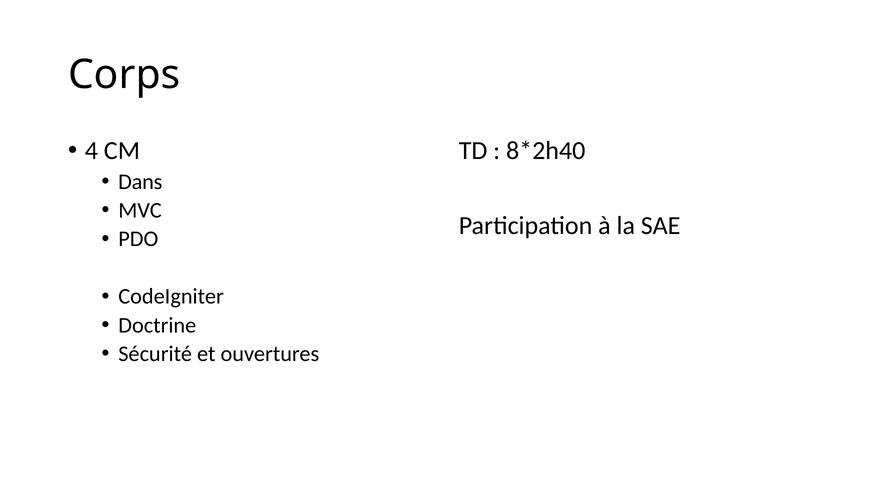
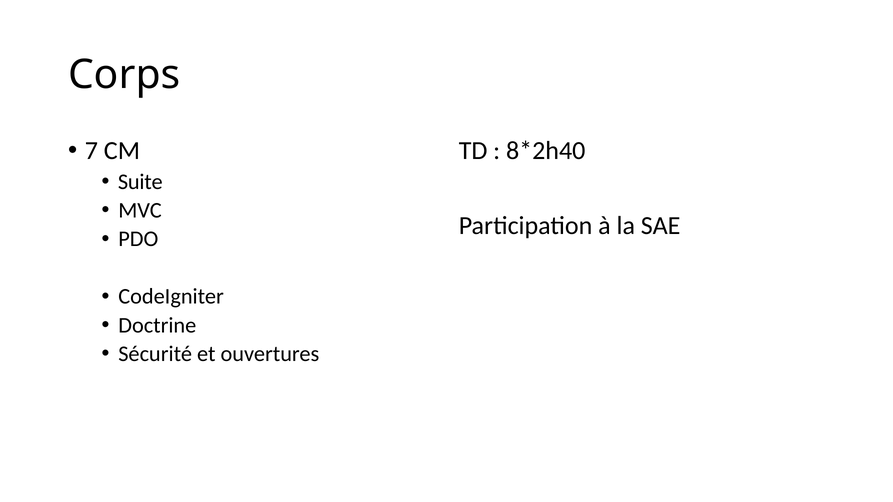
4: 4 -> 7
Dans: Dans -> Suite
